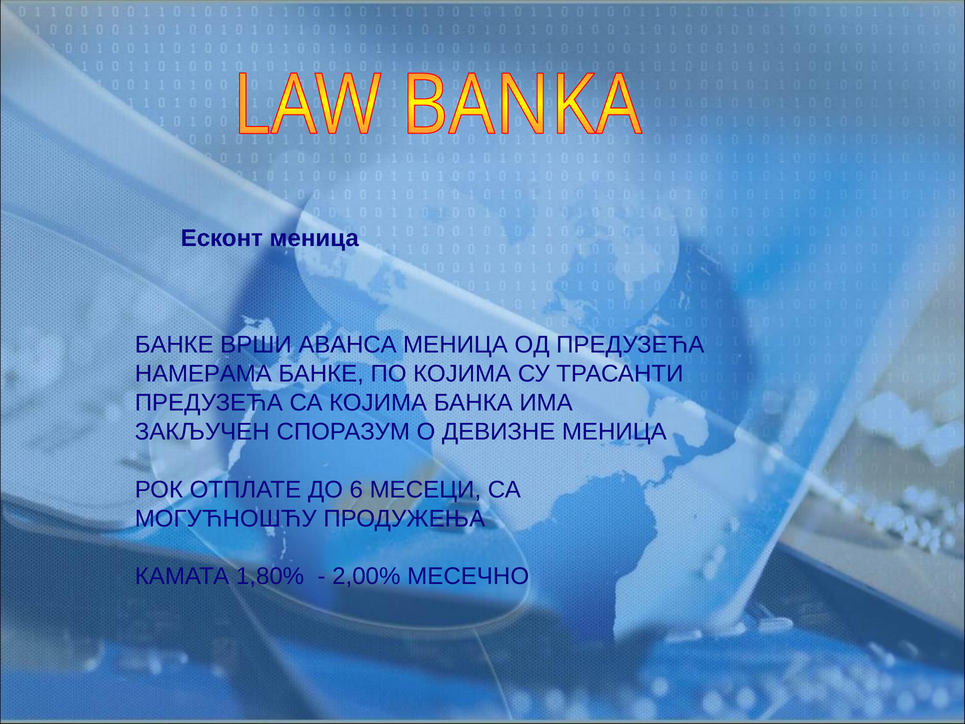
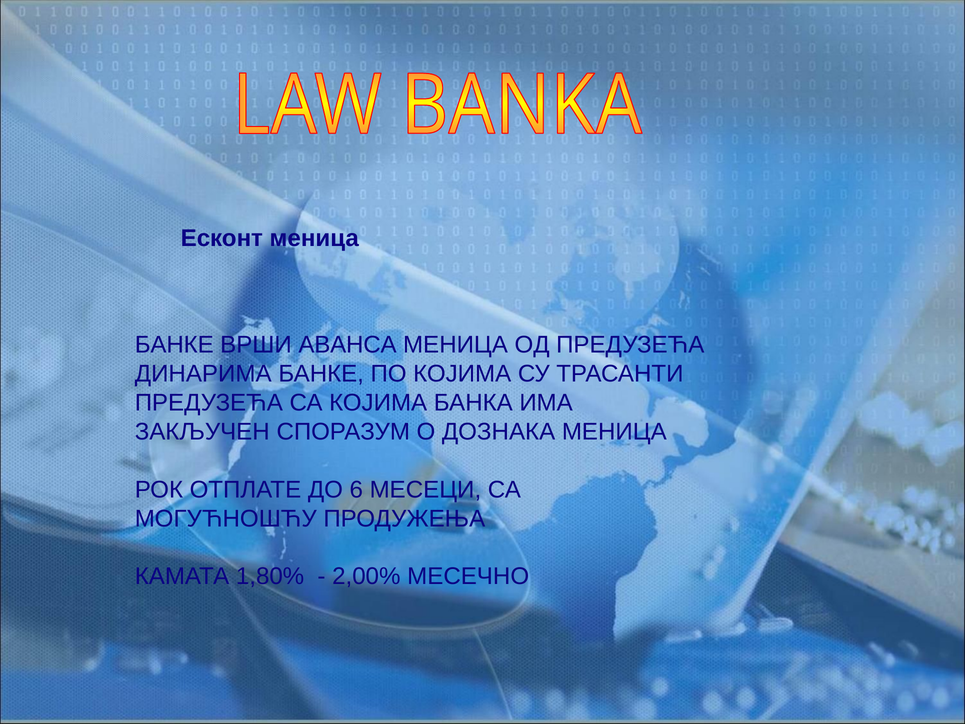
НАМЕРАМА: НАМЕРАМА -> ДИНАРИМА
ДЕВИЗНЕ: ДЕВИЗНЕ -> ДОЗНАКА
